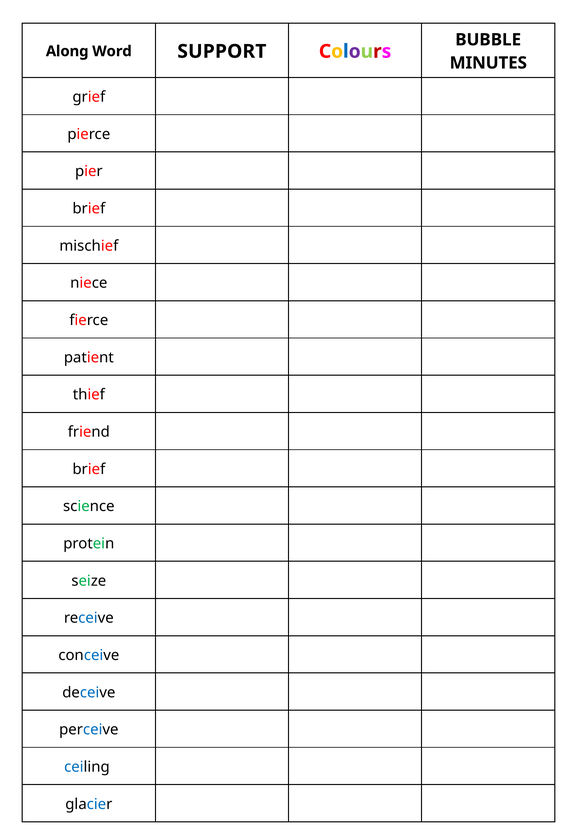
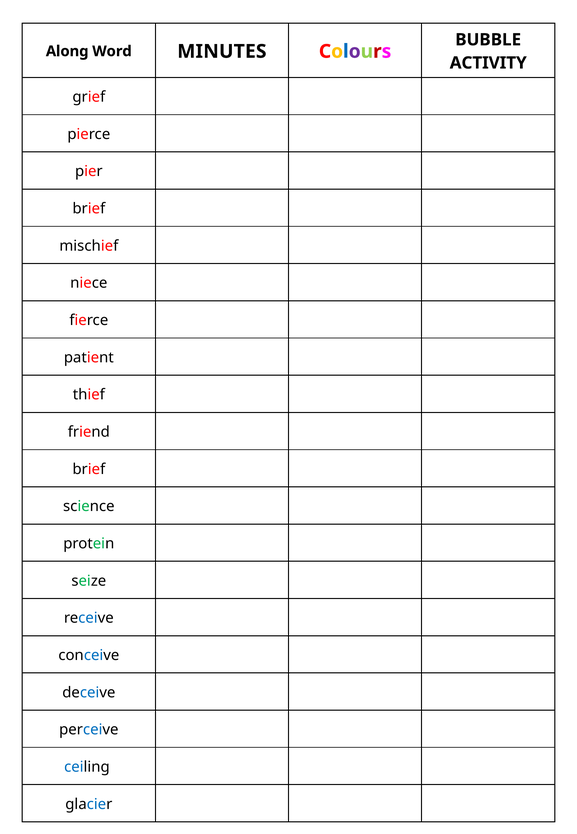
SUPPORT: SUPPORT -> MINUTES
MINUTES: MINUTES -> ACTIVITY
